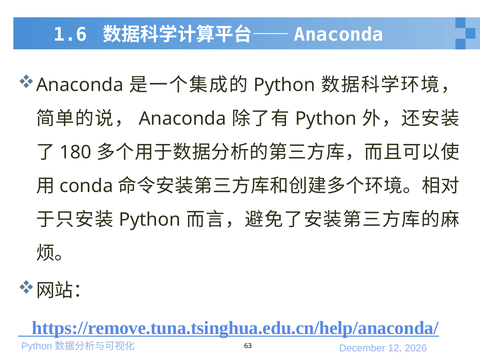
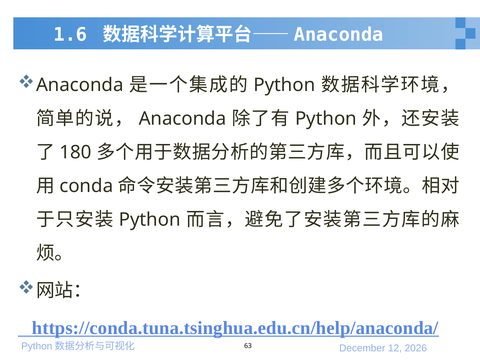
https://remove.tuna.tsinghua.edu.cn/help/anaconda/: https://remove.tuna.tsinghua.edu.cn/help/anaconda/ -> https://conda.tuna.tsinghua.edu.cn/help/anaconda/
